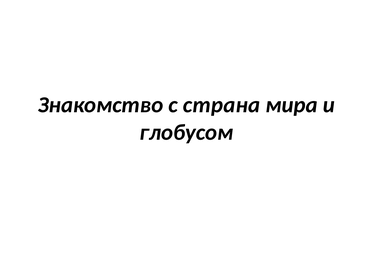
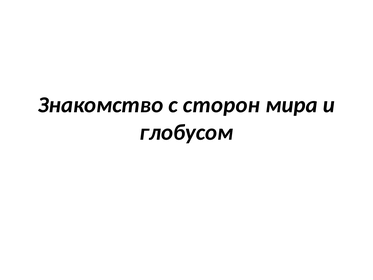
страна: страна -> сторон
